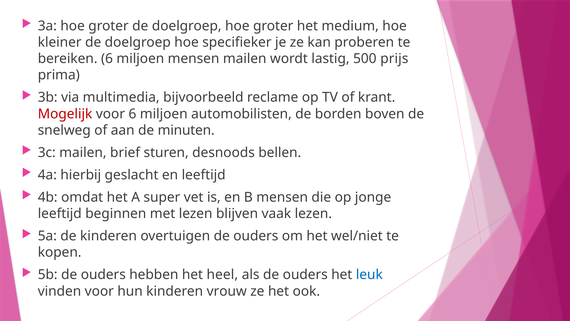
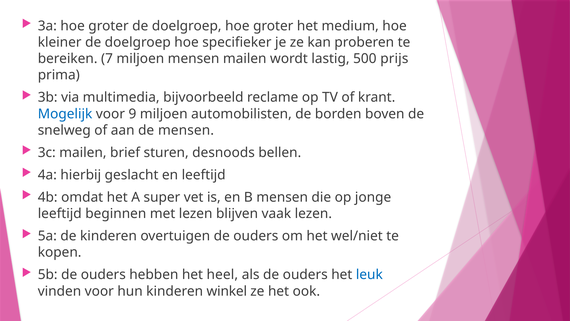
bereiken 6: 6 -> 7
Mogelijk colour: red -> blue
voor 6: 6 -> 9
de minuten: minuten -> mensen
vrouw: vrouw -> winkel
